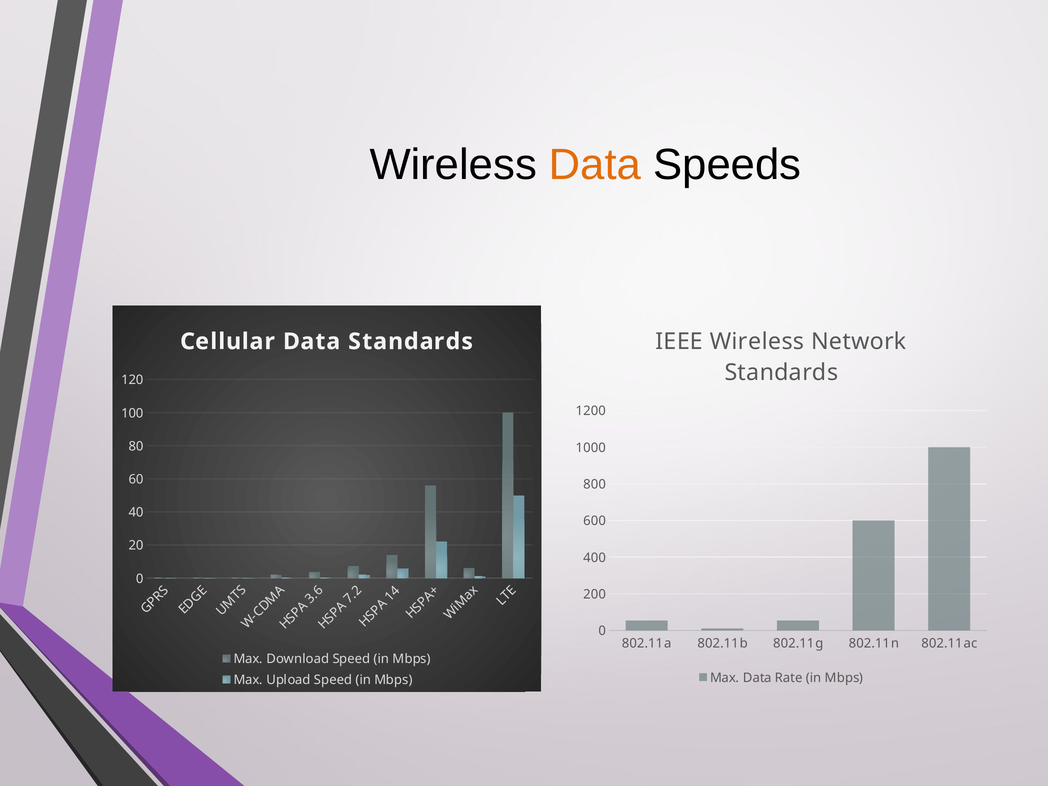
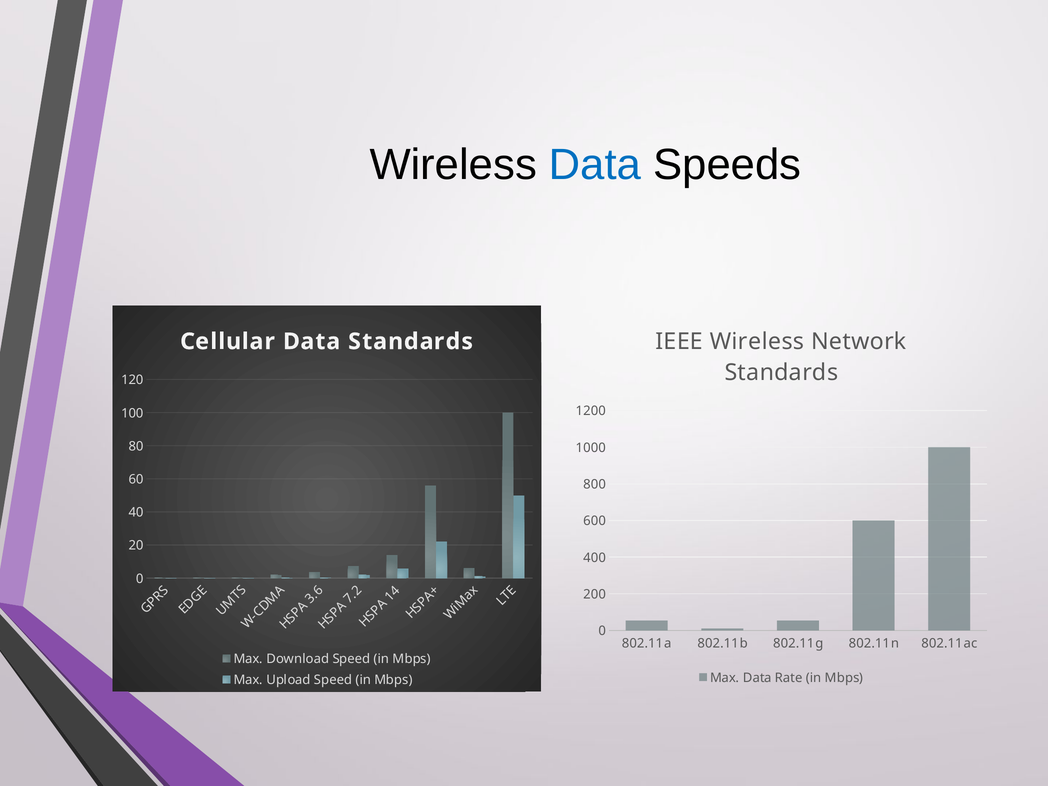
Data at (595, 165) colour: orange -> blue
